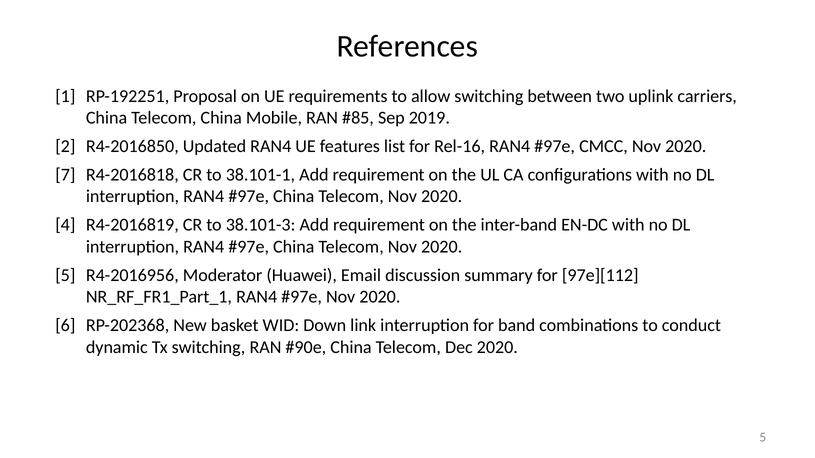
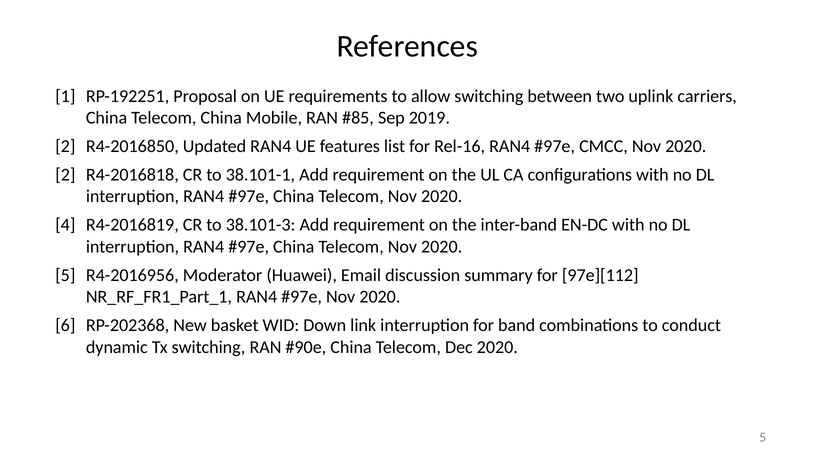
7 at (65, 175): 7 -> 2
